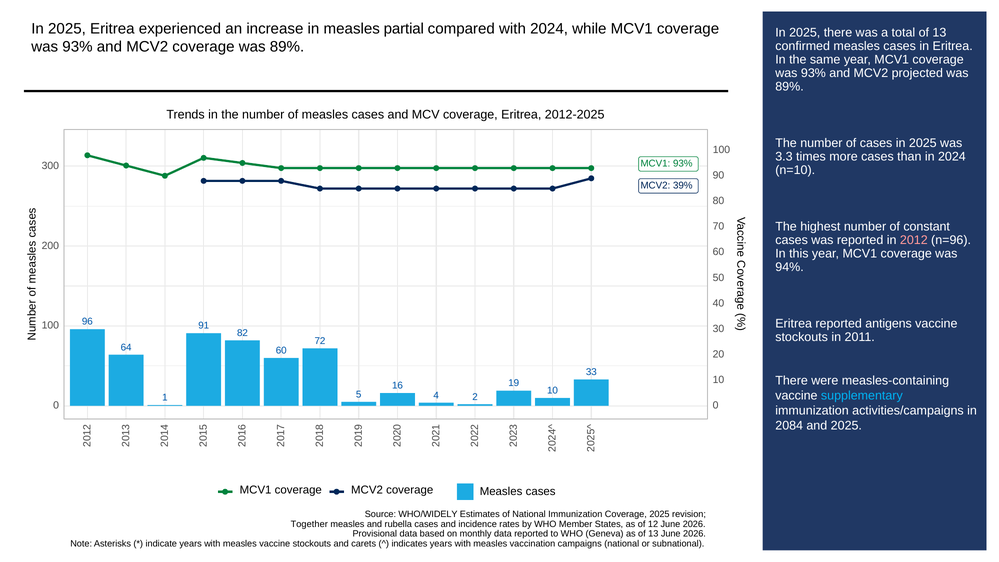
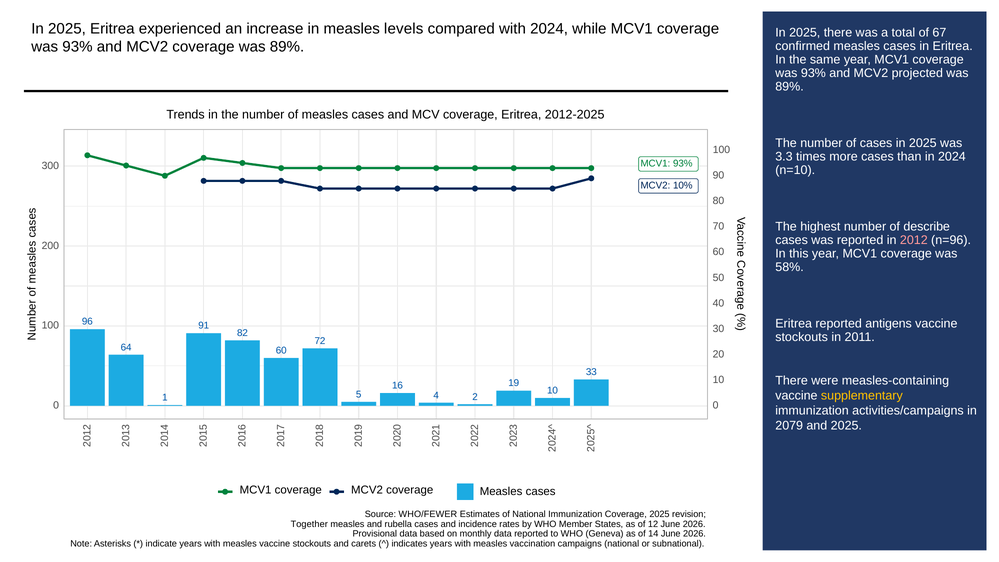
partial: partial -> levels
total of 13: 13 -> 67
39%: 39% -> 10%
constant: constant -> describe
94%: 94% -> 58%
supplementary colour: light blue -> yellow
2084: 2084 -> 2079
WHO/WIDELY: WHO/WIDELY -> WHO/FEWER
as of 13: 13 -> 14
